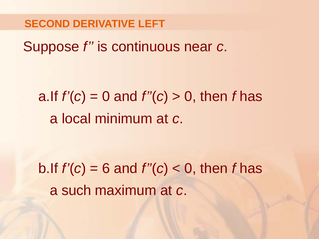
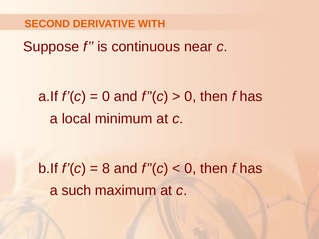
LEFT: LEFT -> WITH
6: 6 -> 8
